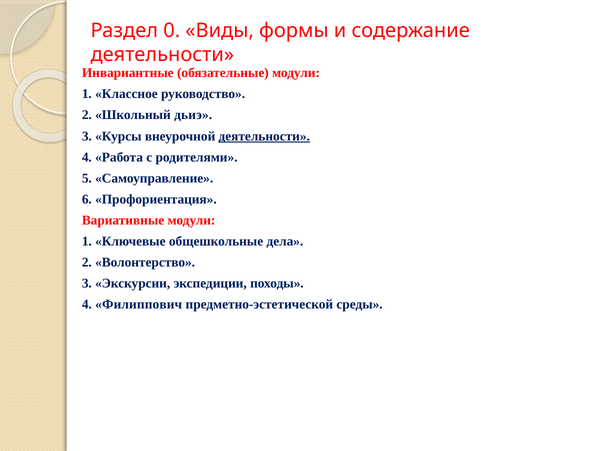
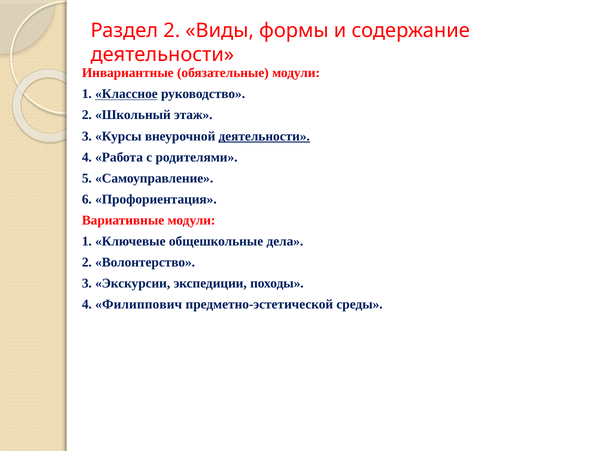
Раздел 0: 0 -> 2
Классное underline: none -> present
дьиэ: дьиэ -> этаж
